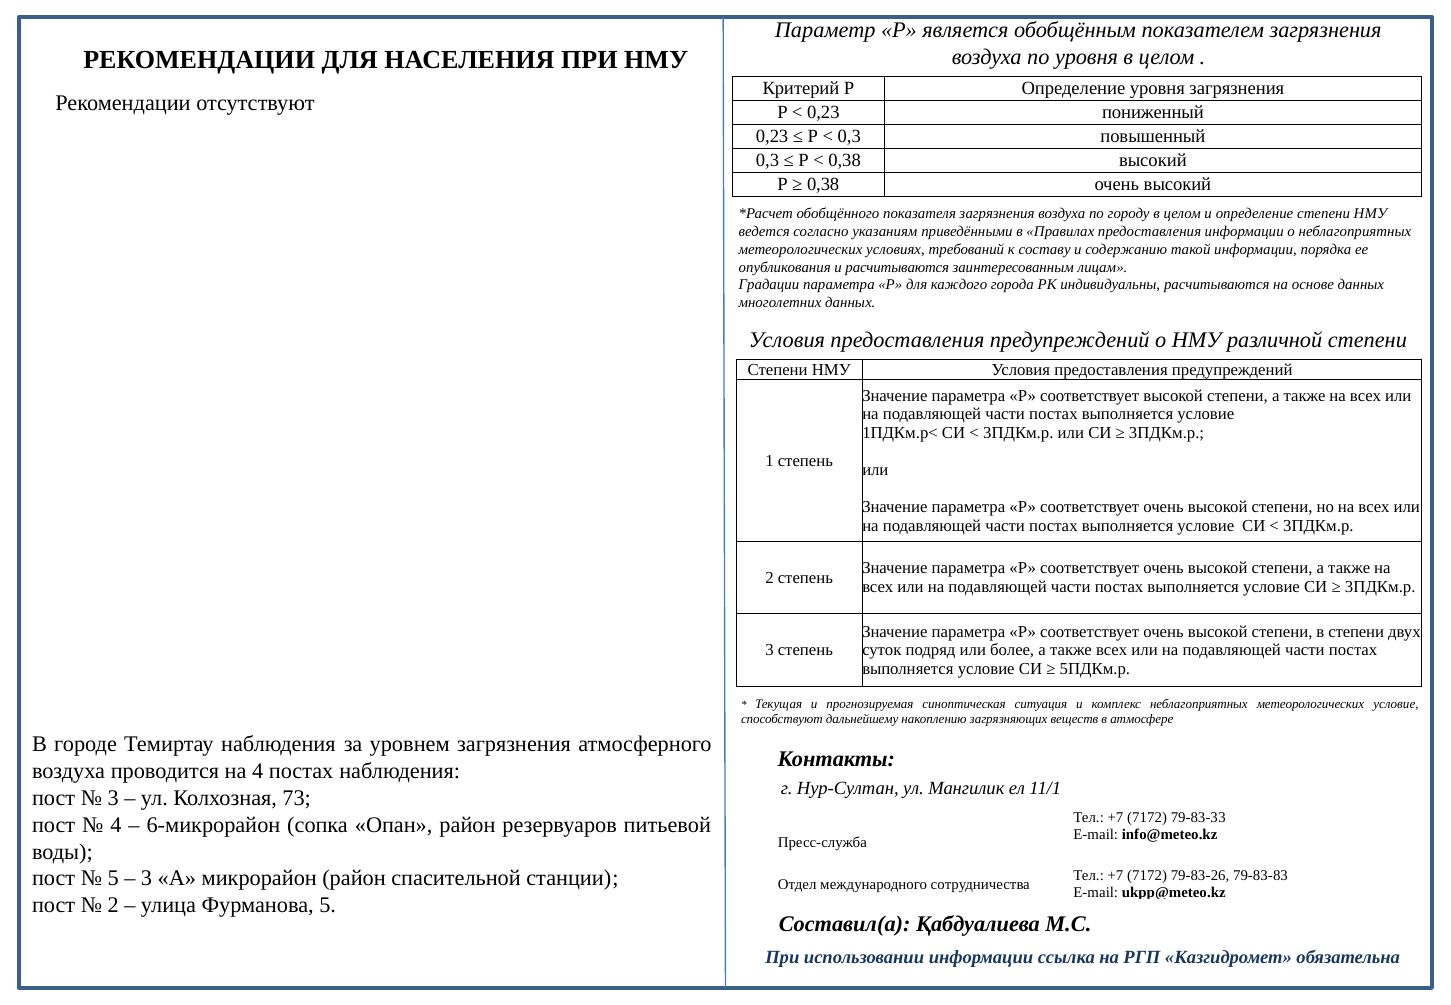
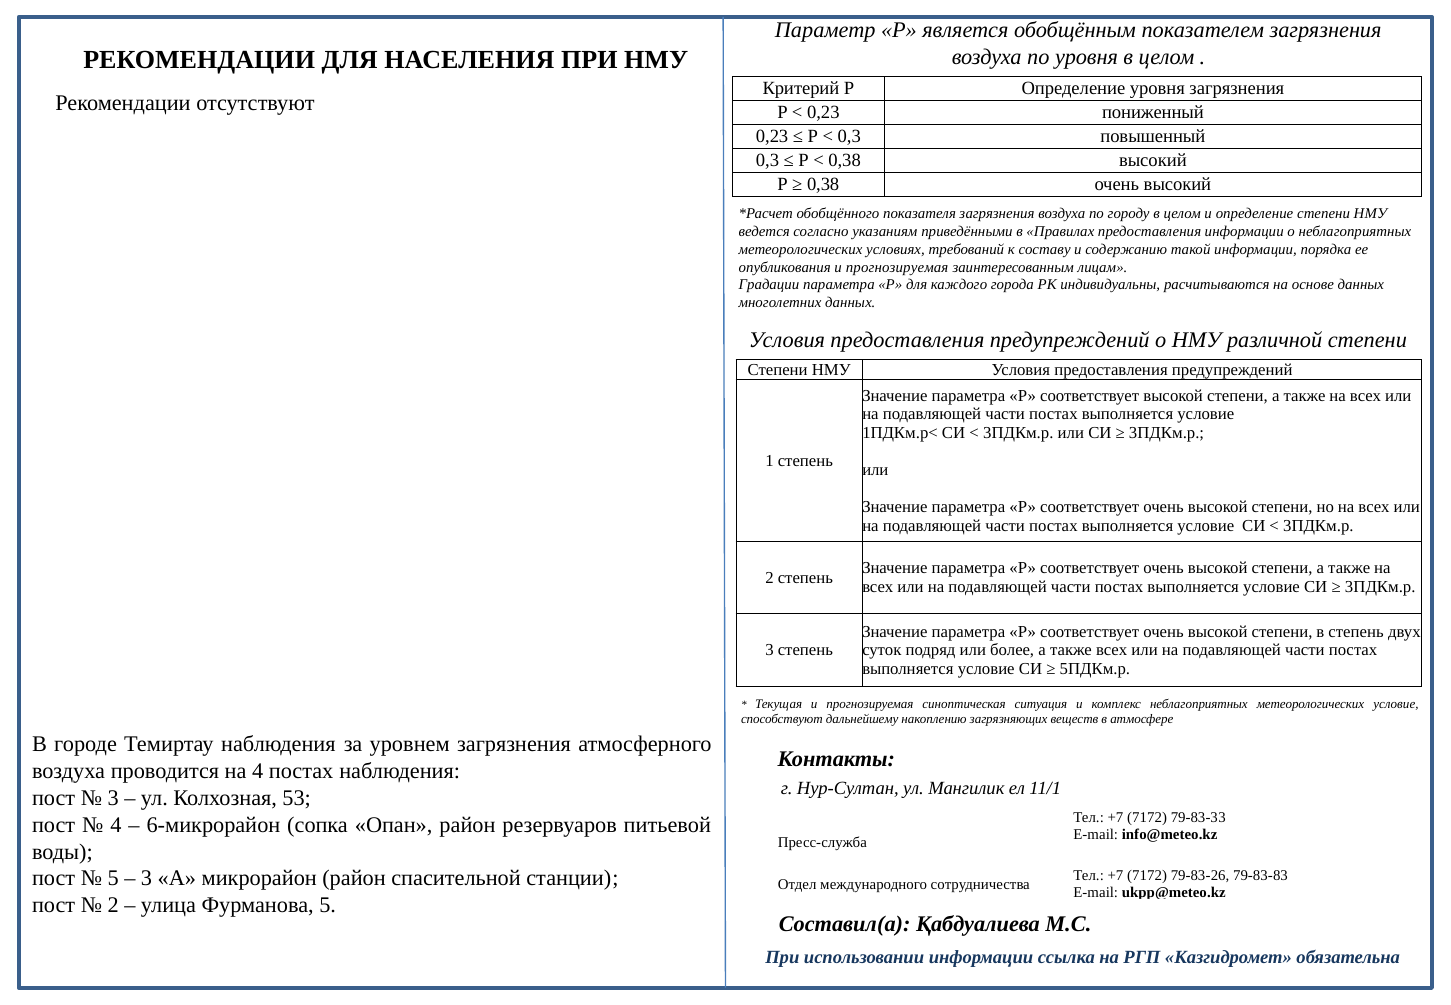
опубликования и расчитываются: расчитываются -> прогнозируемая
в степени: степени -> степень
73: 73 -> 53
